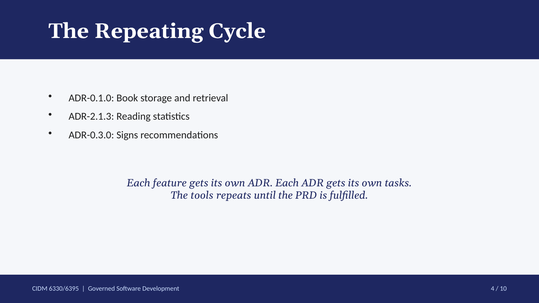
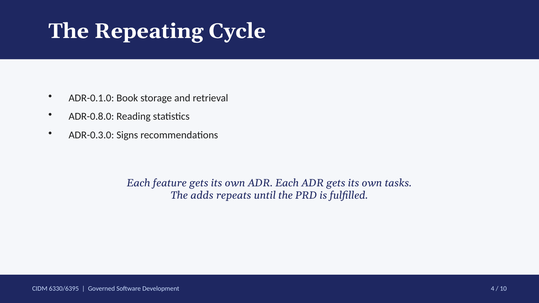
ADR-2.1.3: ADR-2.1.3 -> ADR-0.8.0
tools: tools -> adds
